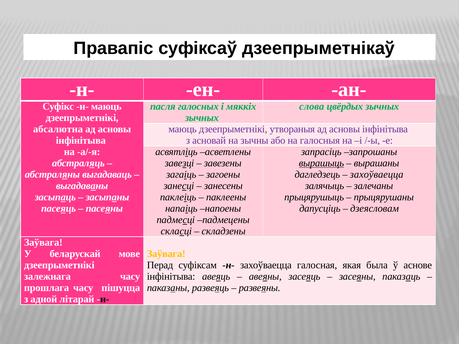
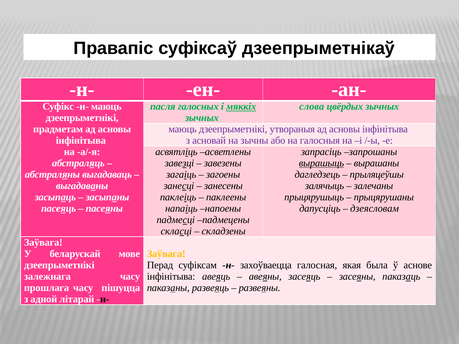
мяккіх underline: none -> present
абсалютна: абсалютна -> прадметам
захоўваецца at (377, 175): захоўваецца -> прыляцеўшы
